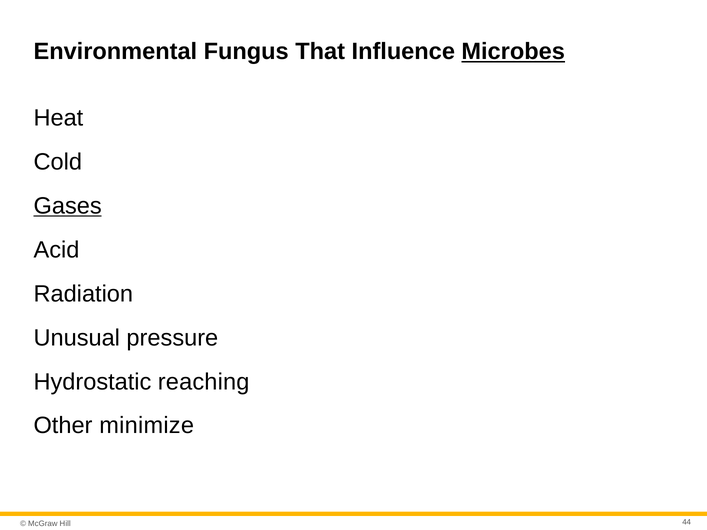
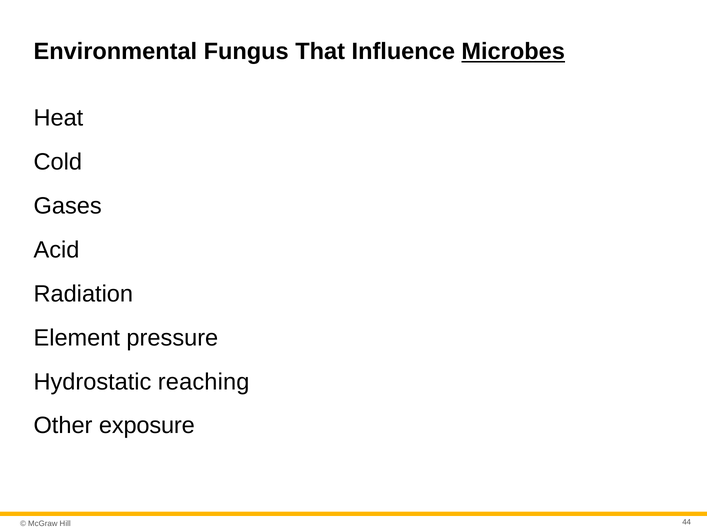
Gases underline: present -> none
Unusual: Unusual -> Element
minimize: minimize -> exposure
